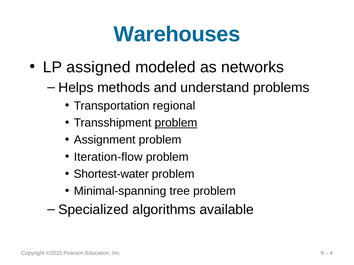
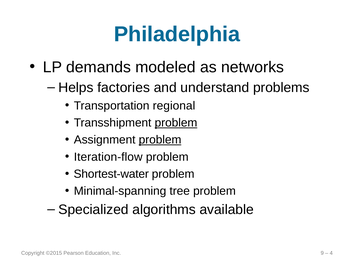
Warehouses: Warehouses -> Philadelphia
assigned: assigned -> demands
methods: methods -> factories
problem at (160, 140) underline: none -> present
